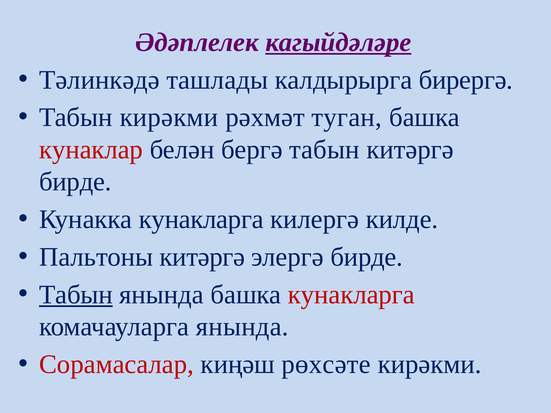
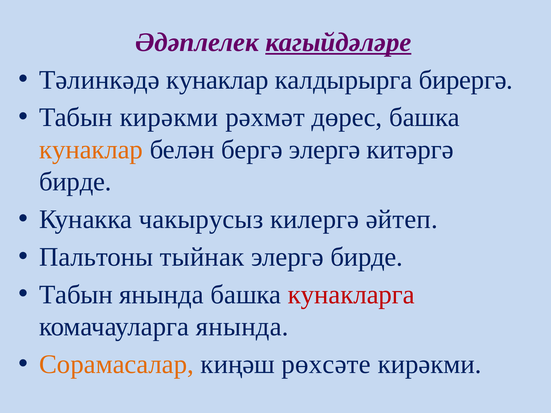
Тәлинкәдә ташлады: ташлады -> кунаклар
туган: туган -> дөрес
кунаклар at (91, 150) colour: red -> orange
бергә табын: табын -> элергә
Кунакка кунакларга: кунакларга -> чакырусыз
килде: килде -> әйтеп
Пальтоны китәргә: китәргә -> тыйнак
Табын at (76, 295) underline: present -> none
Сорамасалар colour: red -> orange
